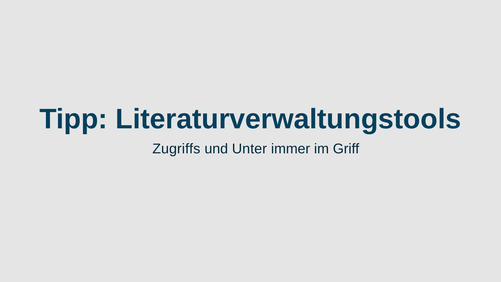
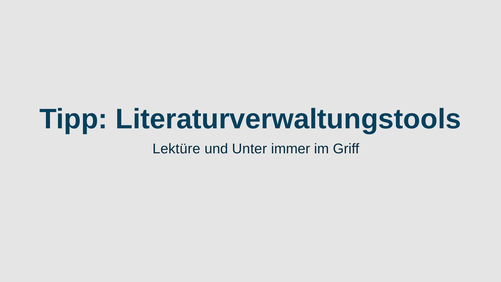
Zugriffs: Zugriffs -> Lektüre
